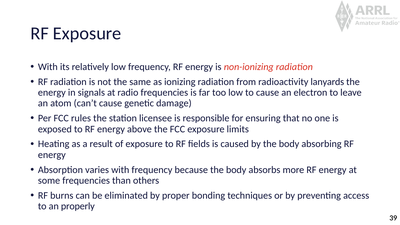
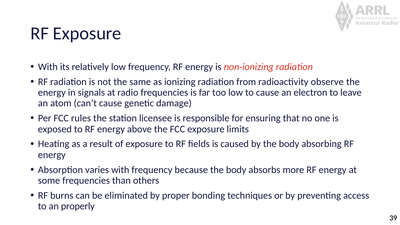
lanyards: lanyards -> observe
